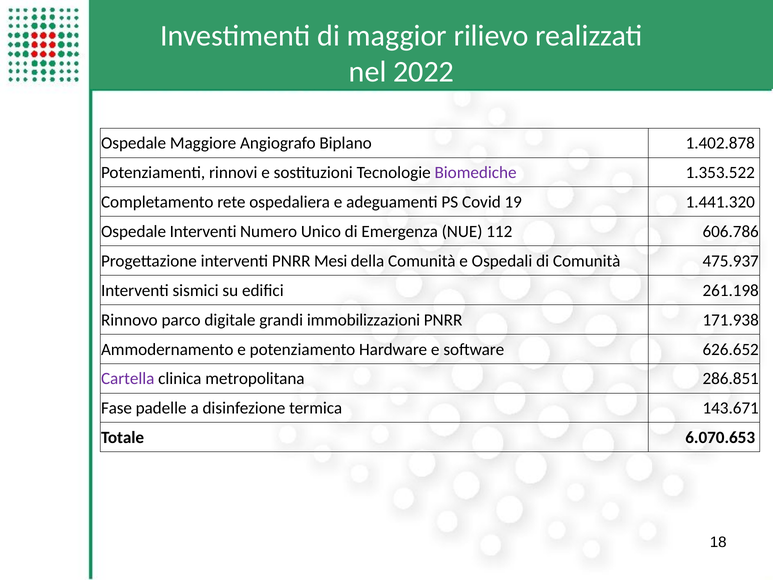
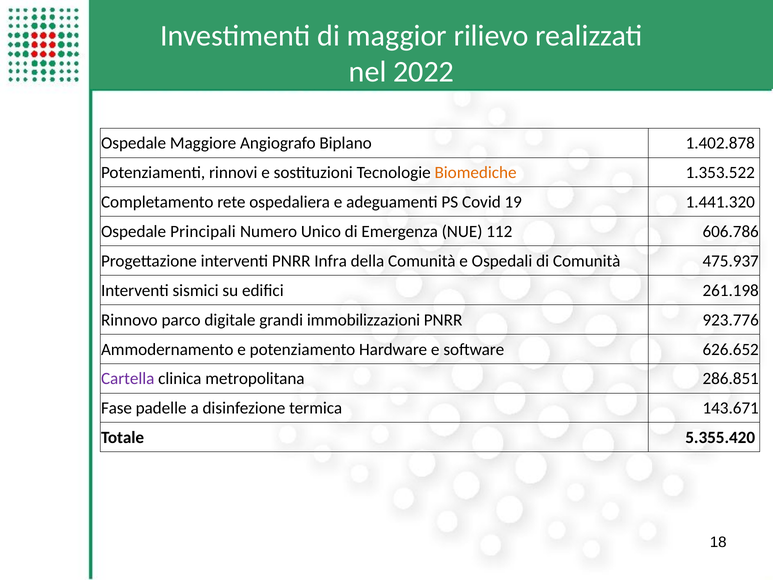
Biomediche colour: purple -> orange
Ospedale Interventi: Interventi -> Principali
Mesi: Mesi -> Infra
171.938: 171.938 -> 923.776
6.070.653: 6.070.653 -> 5.355.420
